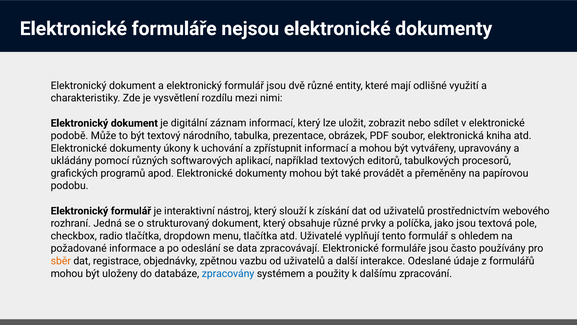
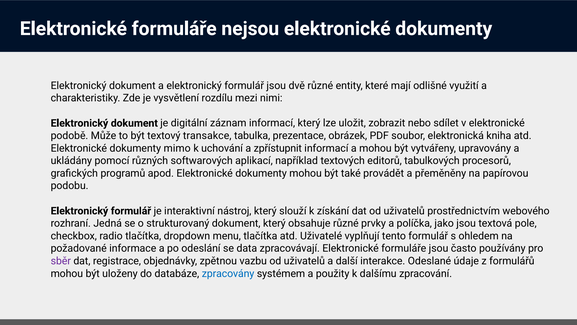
národního: národního -> transakce
úkony: úkony -> mimo
sběr colour: orange -> purple
